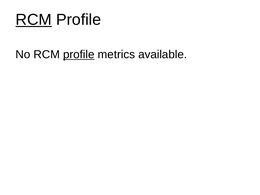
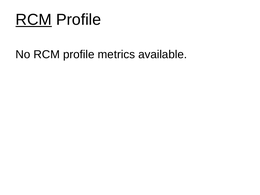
profile at (79, 55) underline: present -> none
